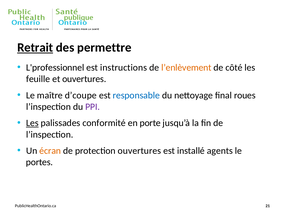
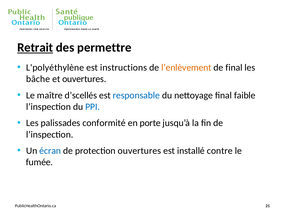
L'professionnel: L'professionnel -> L'polyéthylène
de côté: côté -> final
feuille: feuille -> bâche
d’coupe: d’coupe -> d’scellés
roues: roues -> faible
PPI colour: purple -> blue
Les at (32, 123) underline: present -> none
écran colour: orange -> blue
agents: agents -> contre
portes: portes -> fumée
